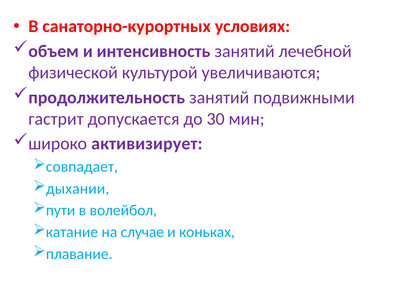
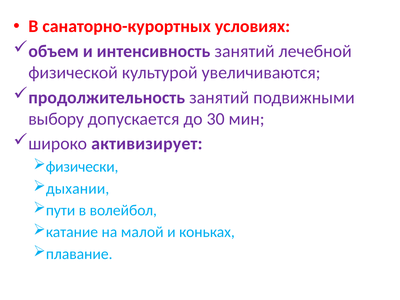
гастрит: гастрит -> выбору
совпадает: совпадает -> физически
случае: случае -> малой
